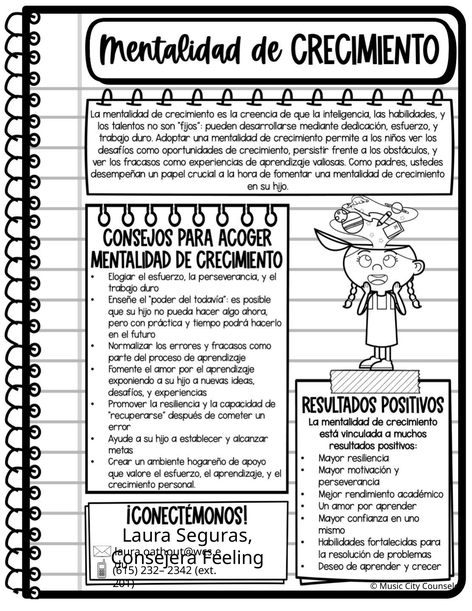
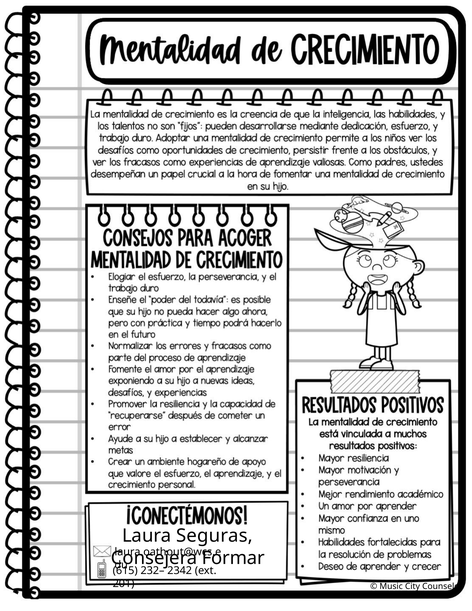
Feeling: Feeling -> Formar
